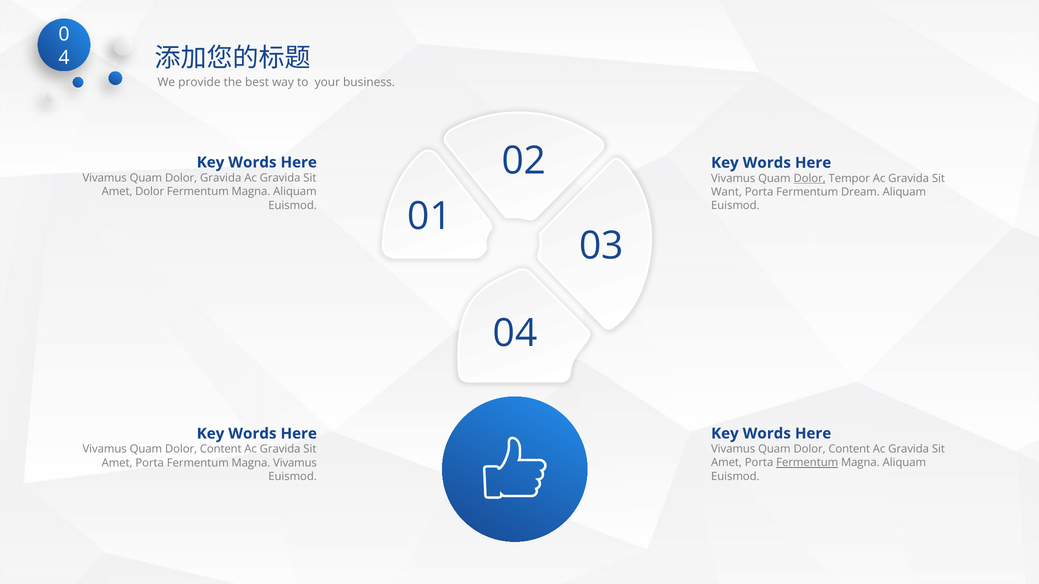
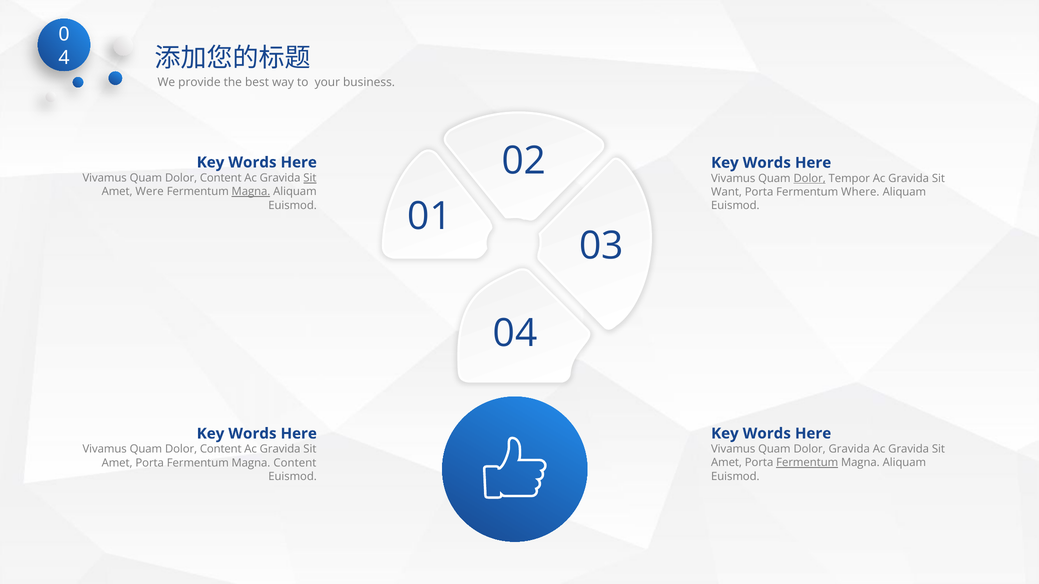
Gravida at (221, 178): Gravida -> Content
Sit at (310, 178) underline: none -> present
Amet Dolor: Dolor -> Were
Magna at (251, 192) underline: none -> present
Dream: Dream -> Where
Content at (849, 449): Content -> Gravida
Magna Vivamus: Vivamus -> Content
